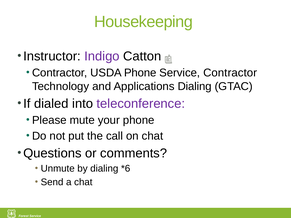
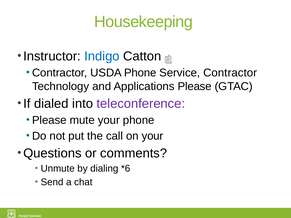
Indigo colour: purple -> blue
Applications Dialing: Dialing -> Please
on chat: chat -> your
